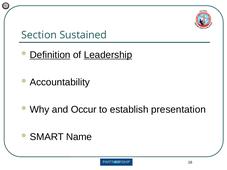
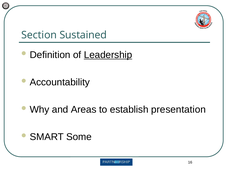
Definition underline: present -> none
Occur: Occur -> Areas
Name: Name -> Some
